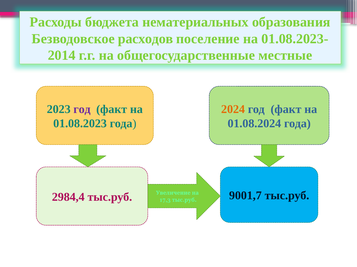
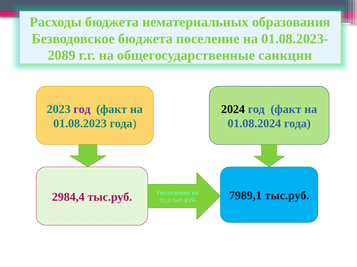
Безводовское расходов: расходов -> бюджета
2014: 2014 -> 2089
местные: местные -> санкции
2024 colour: orange -> black
9001,7: 9001,7 -> 7989,1
